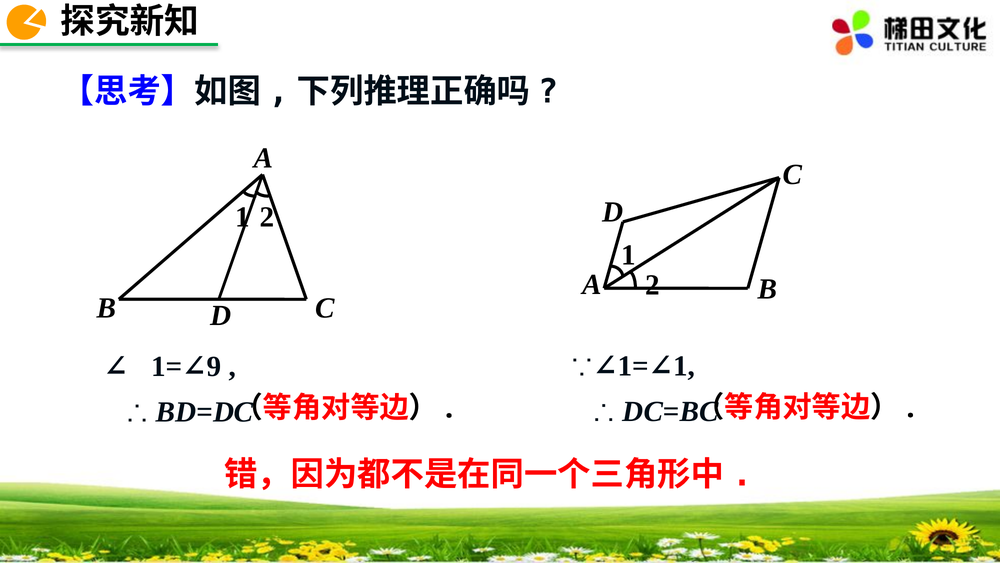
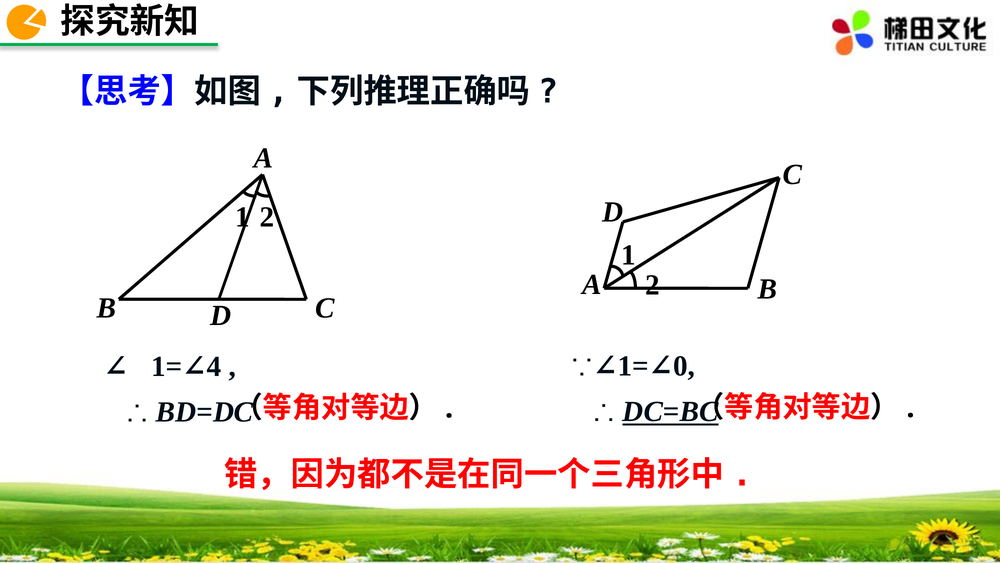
1 at (684, 366): 1 -> 0
9: 9 -> 4
DC=BC underline: none -> present
